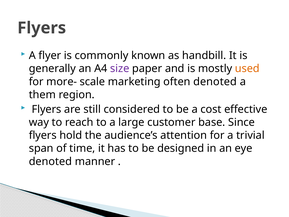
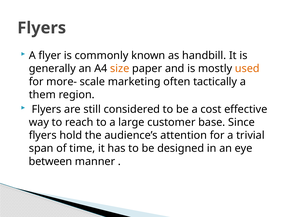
size colour: purple -> orange
often denoted: denoted -> tactically
denoted at (50, 161): denoted -> between
